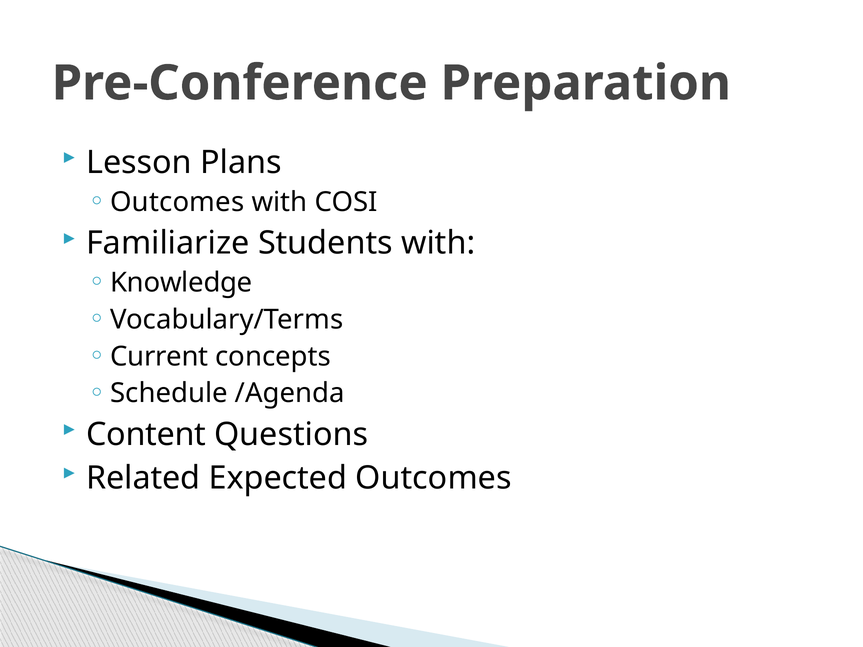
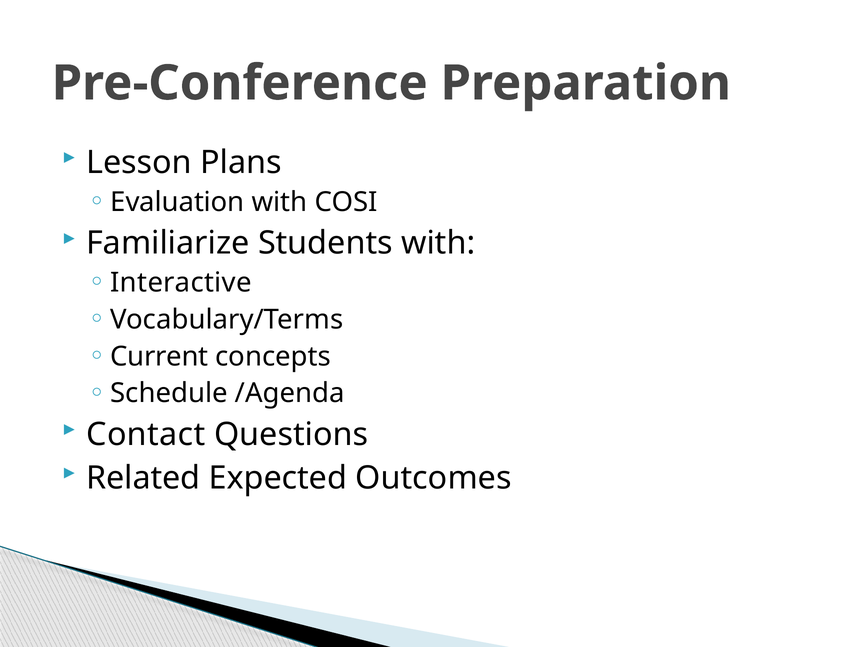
Outcomes at (177, 202): Outcomes -> Evaluation
Knowledge: Knowledge -> Interactive
Content: Content -> Contact
